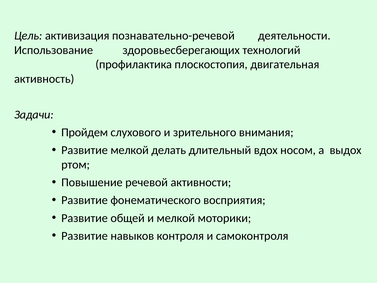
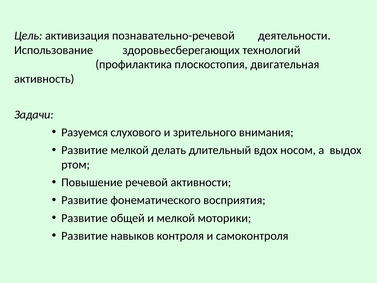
Пройдем: Пройдем -> Разуемся
